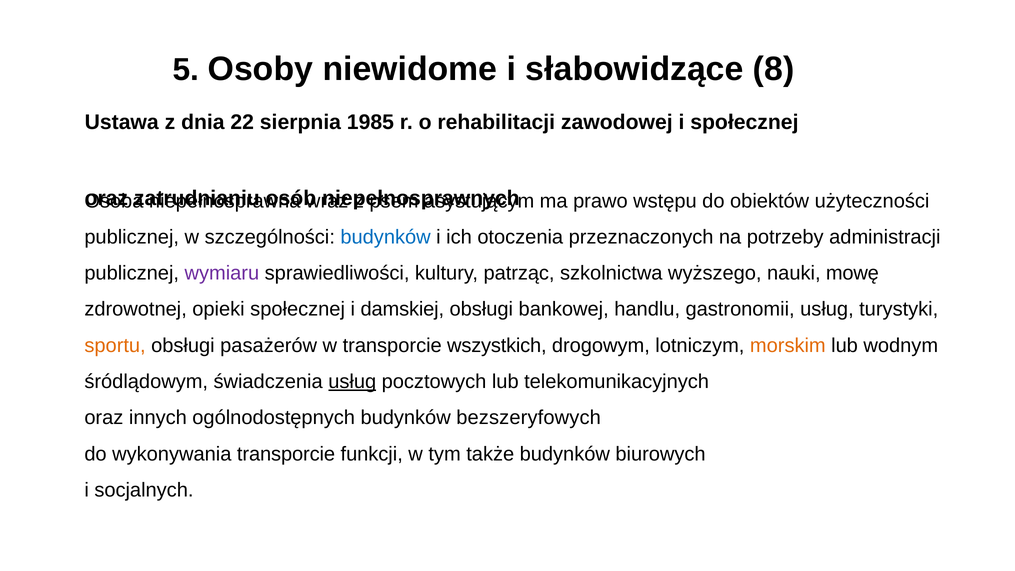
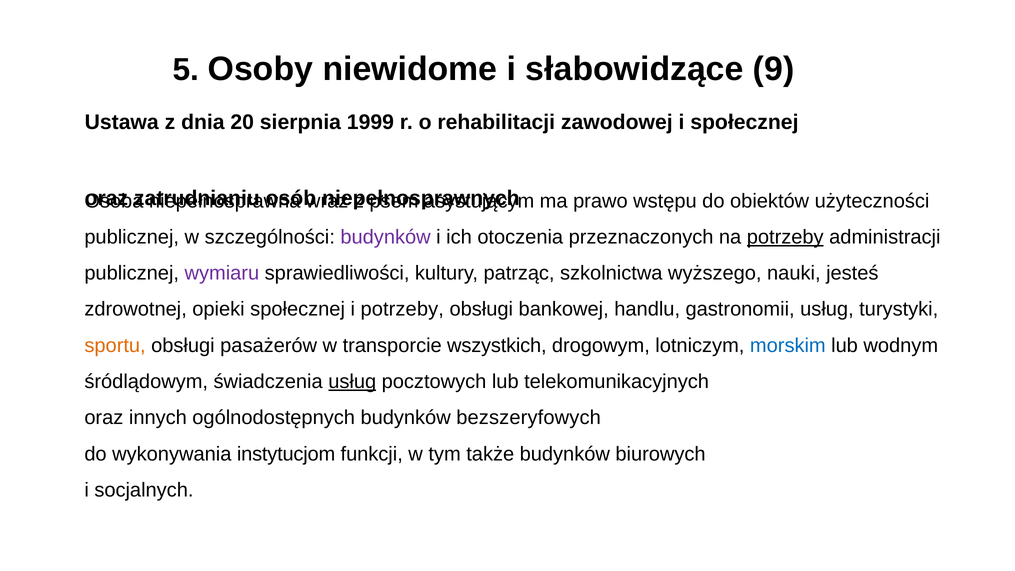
8: 8 -> 9
22: 22 -> 20
1985: 1985 -> 1999
budynków at (386, 237) colour: blue -> purple
potrzeby at (785, 237) underline: none -> present
mowę: mowę -> jesteś
i damskiej: damskiej -> potrzeby
morskim colour: orange -> blue
wykonywania transporcie: transporcie -> instytucjom
